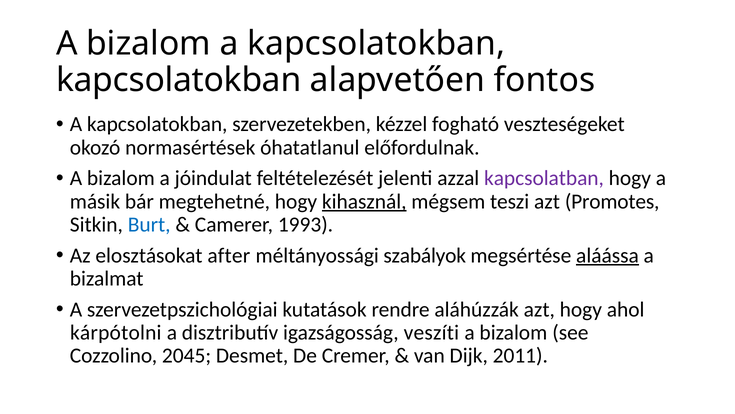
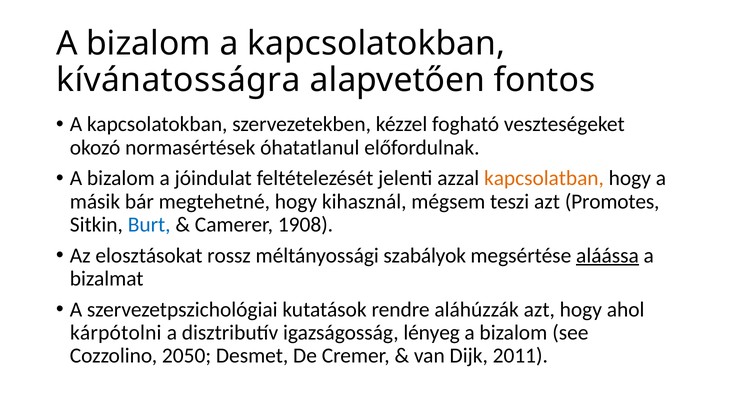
kapcsolatokban at (179, 80): kapcsolatokban -> kívánatosságra
kapcsolatban colour: purple -> orange
kihasznál underline: present -> none
1993: 1993 -> 1908
after: after -> rossz
veszíti: veszíti -> lényeg
2045: 2045 -> 2050
